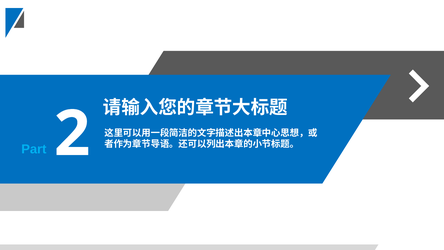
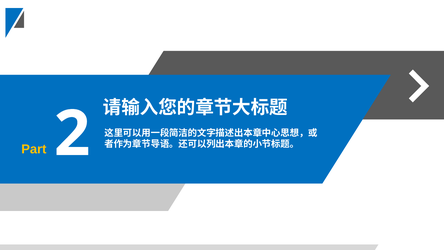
Part colour: light blue -> yellow
